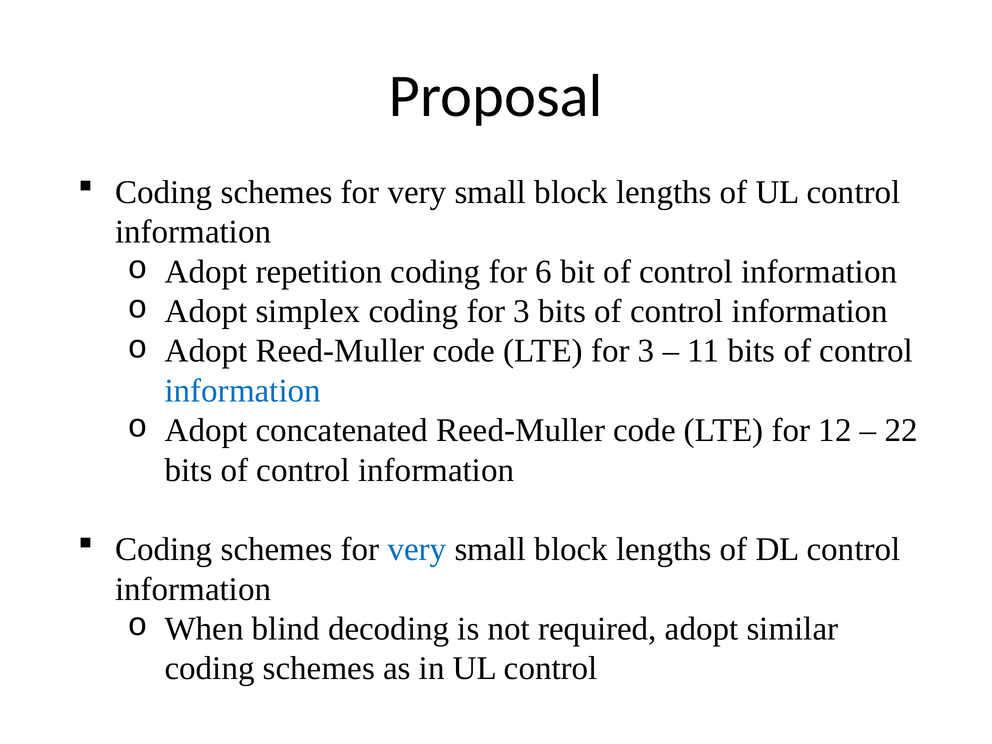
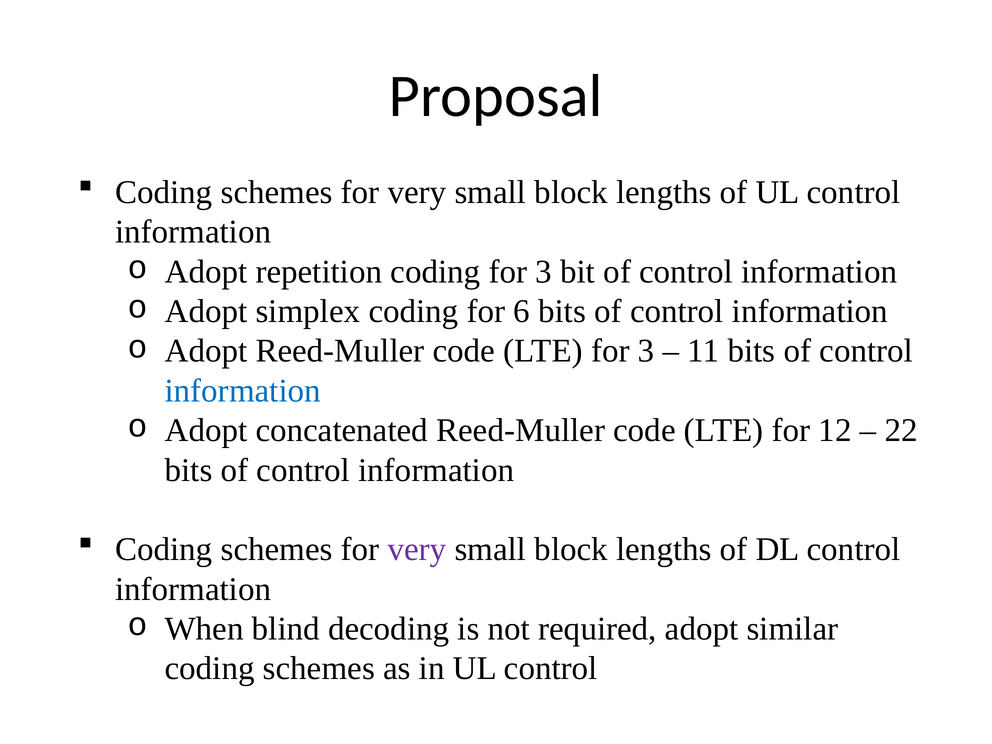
coding for 6: 6 -> 3
coding for 3: 3 -> 6
very at (417, 549) colour: blue -> purple
